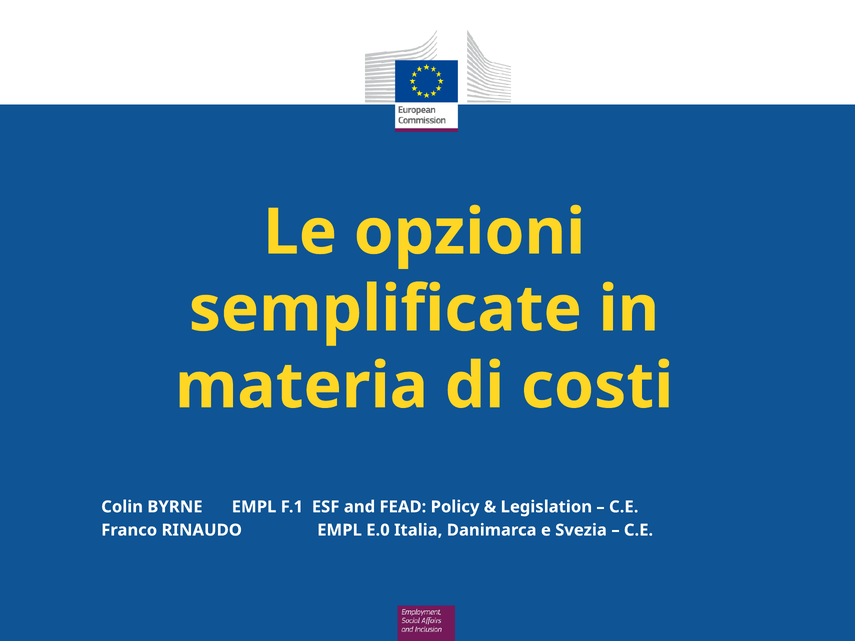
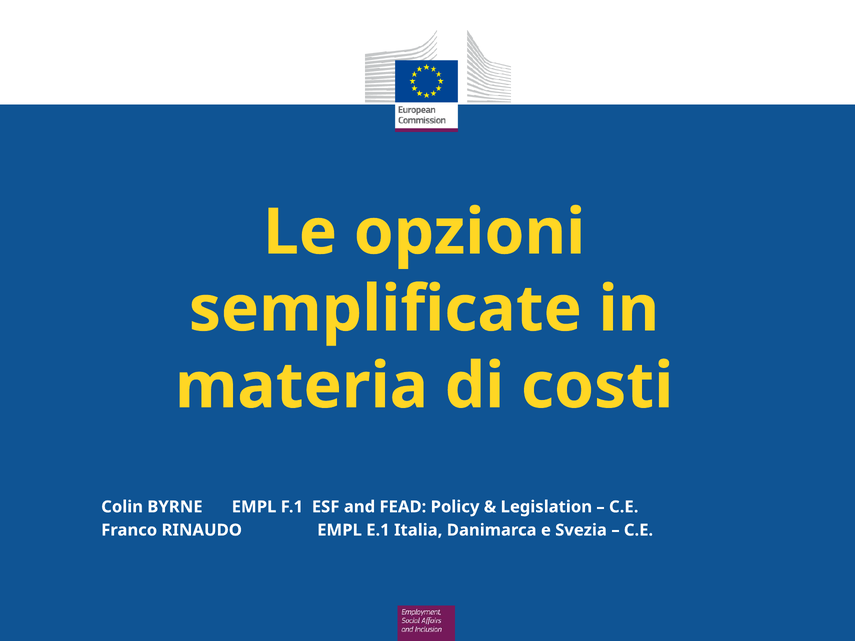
E.0: E.0 -> E.1
